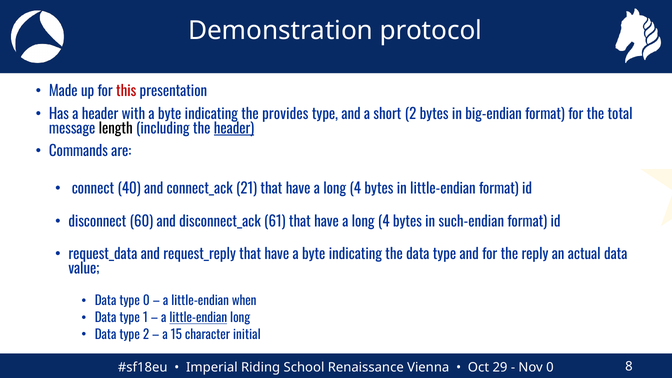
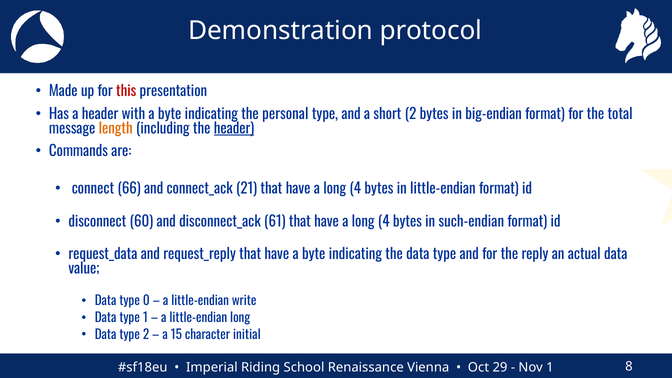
provides: provides -> personal
length colour: black -> orange
40: 40 -> 66
when: when -> write
little-endian at (198, 318) underline: present -> none
0 at (550, 368): 0 -> 1
